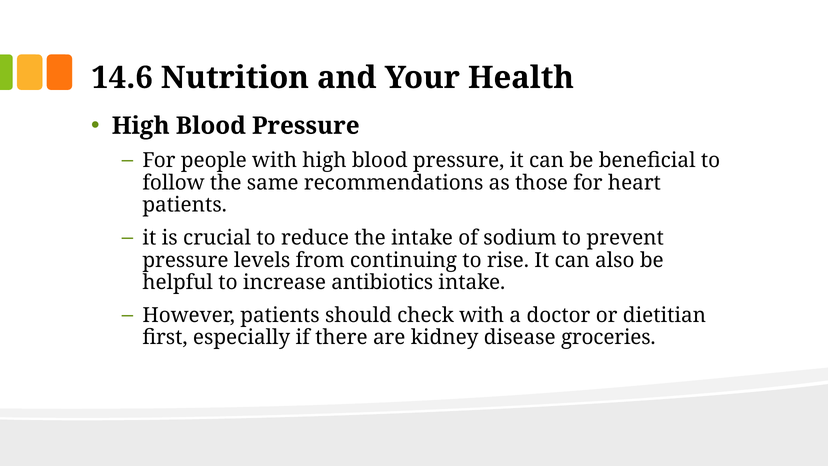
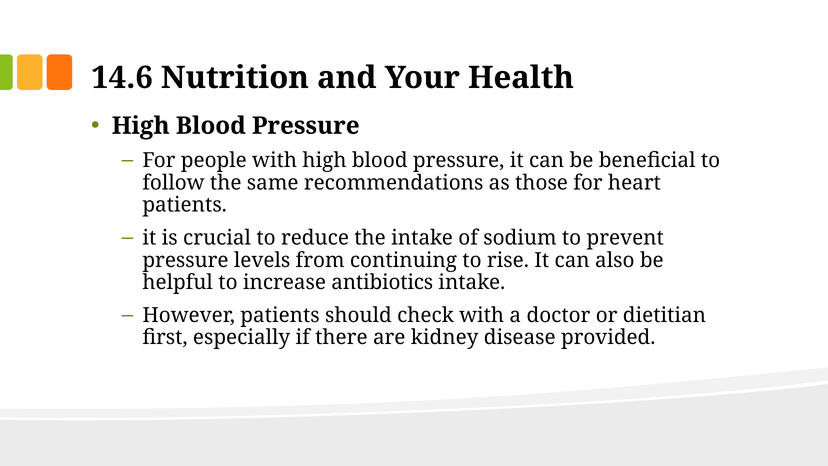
groceries: groceries -> provided
